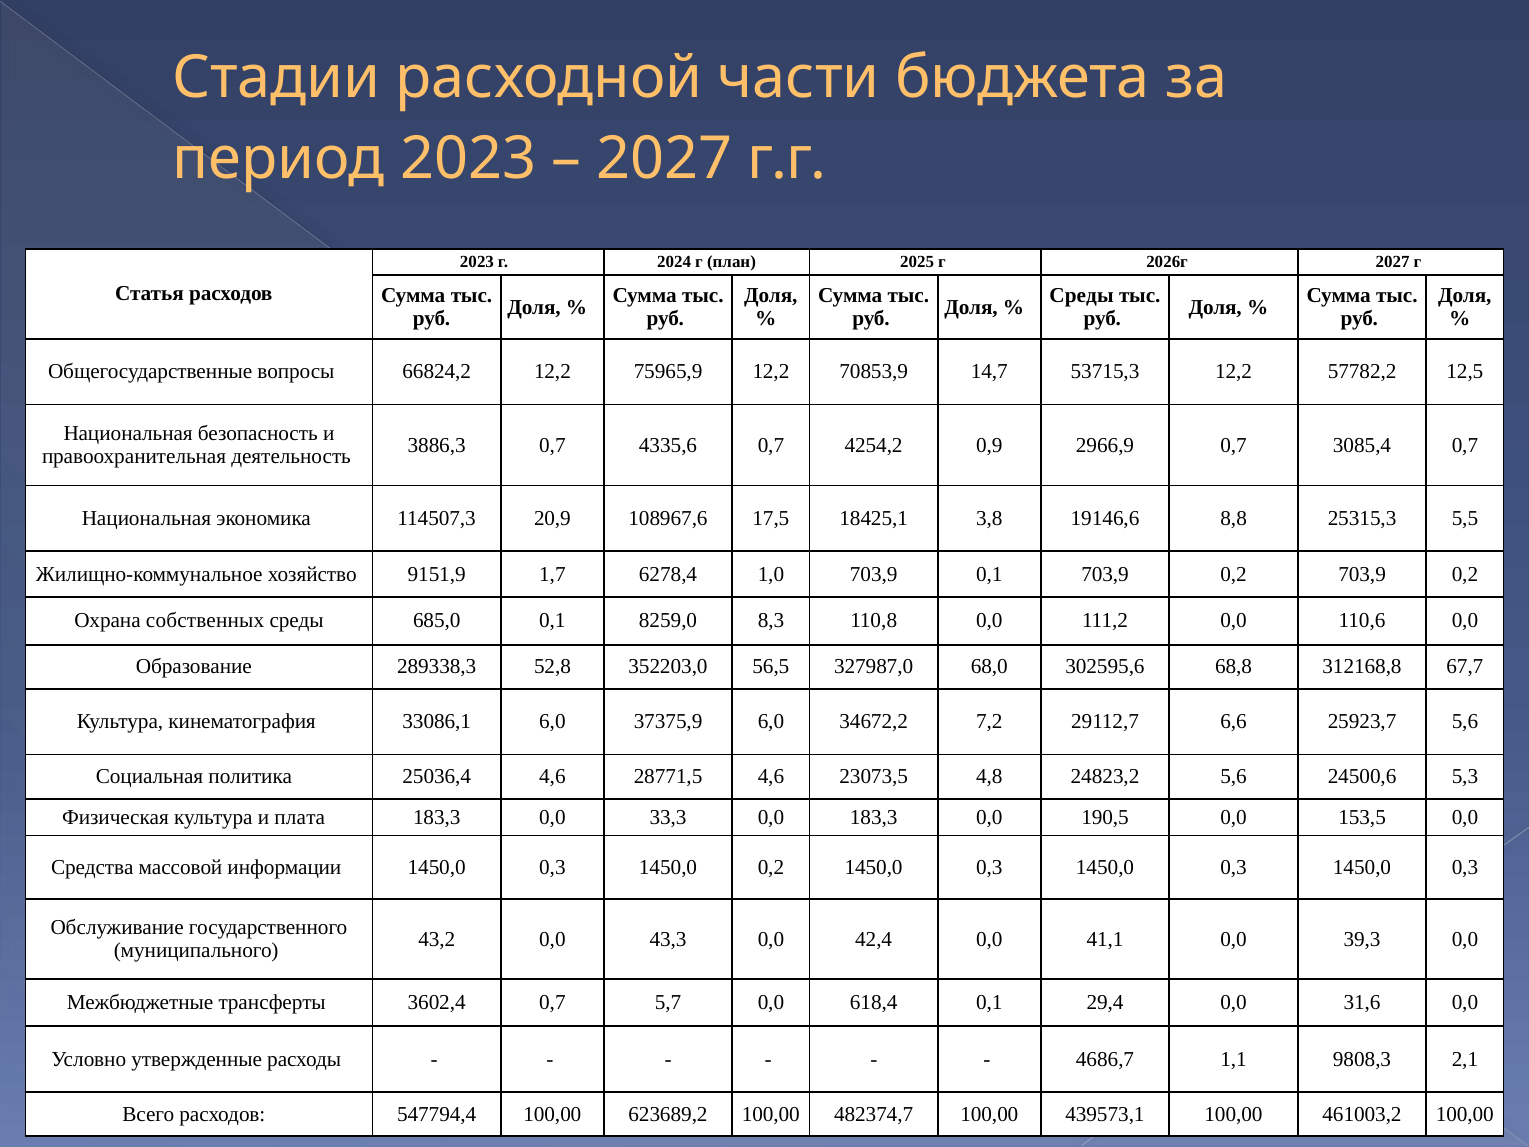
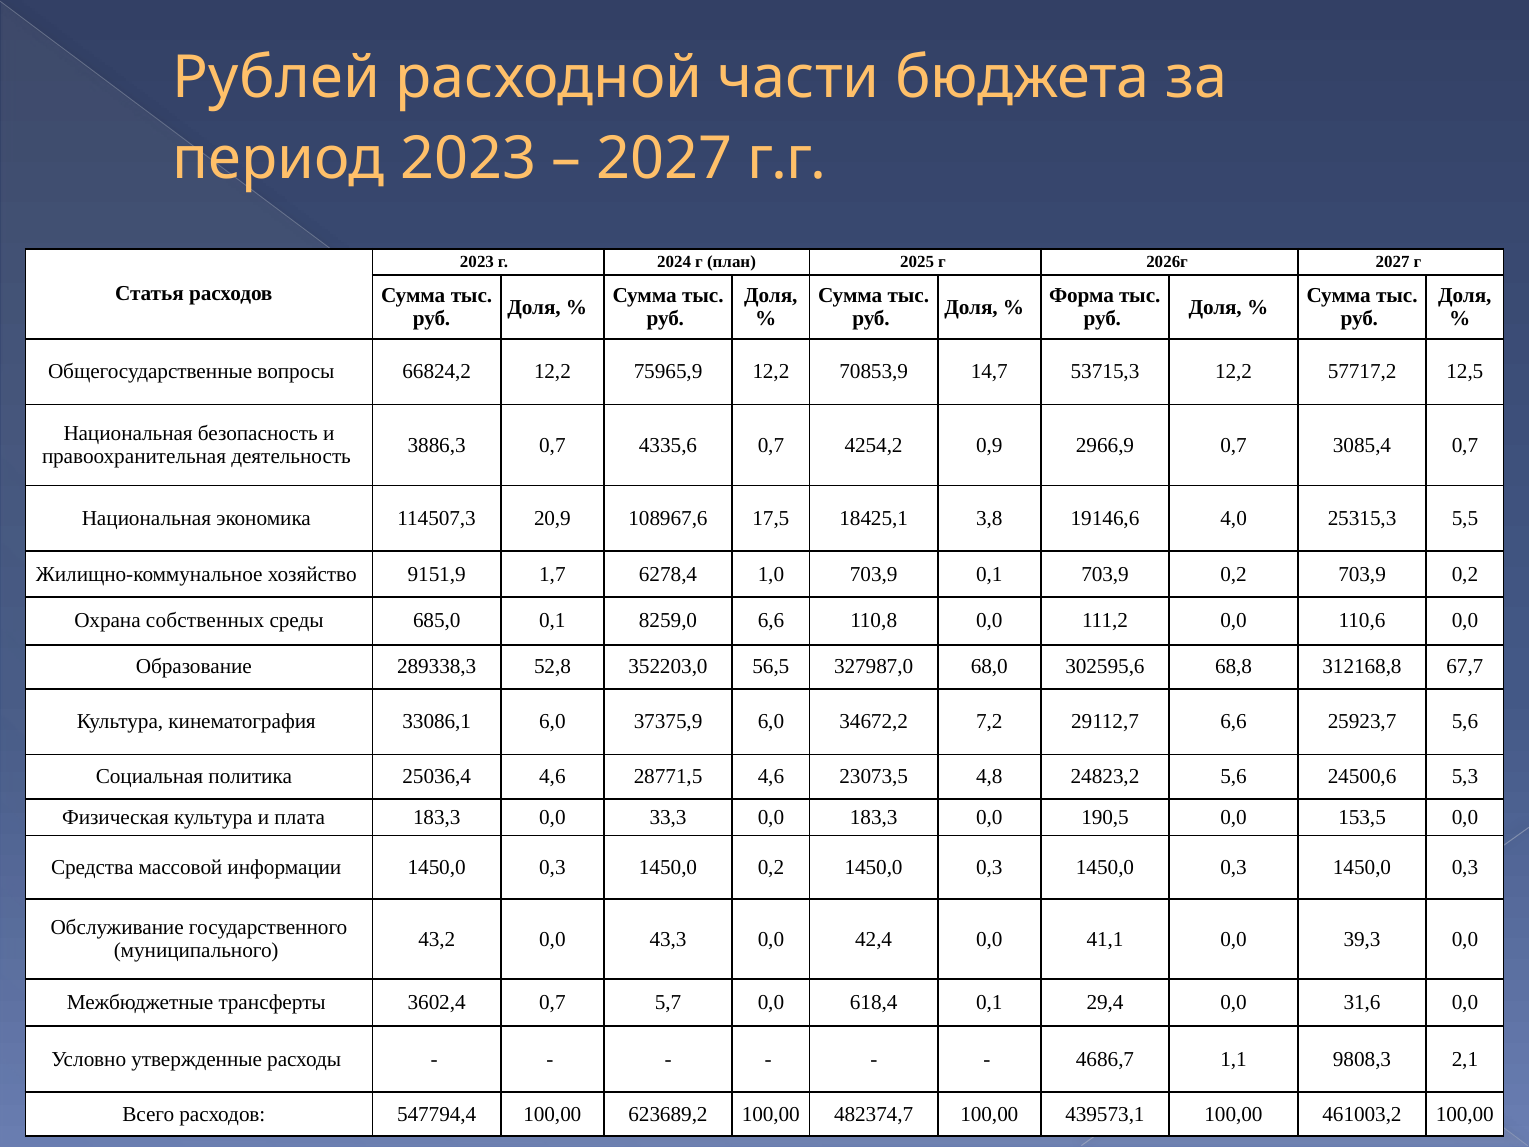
Стадии: Стадии -> Рублей
Среды at (1082, 295): Среды -> Форма
57782,2: 57782,2 -> 57717,2
8,8: 8,8 -> 4,0
8259,0 8,3: 8,3 -> 6,6
